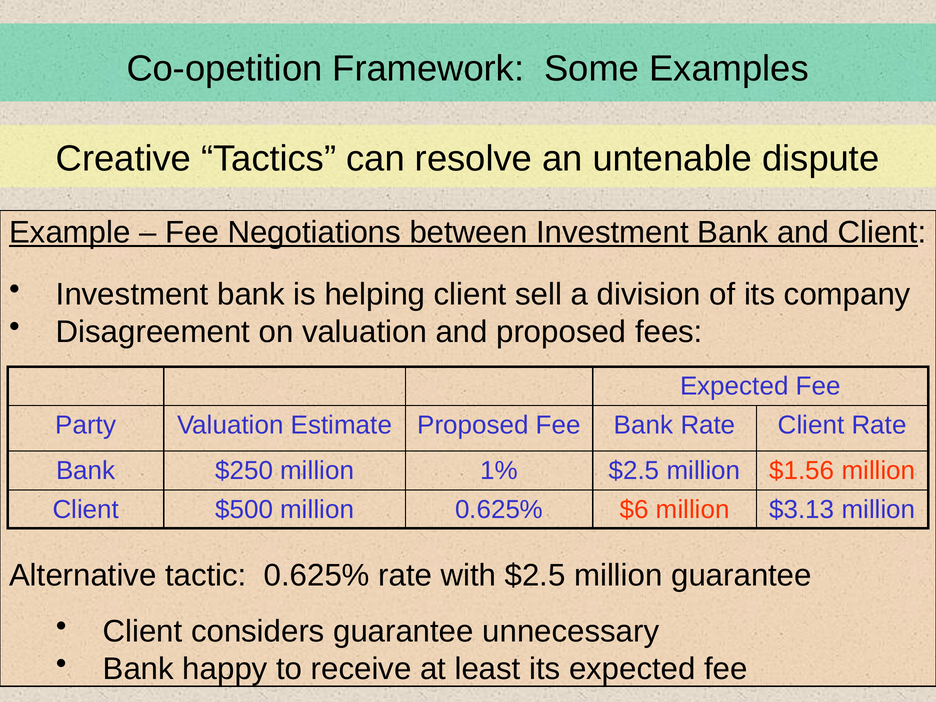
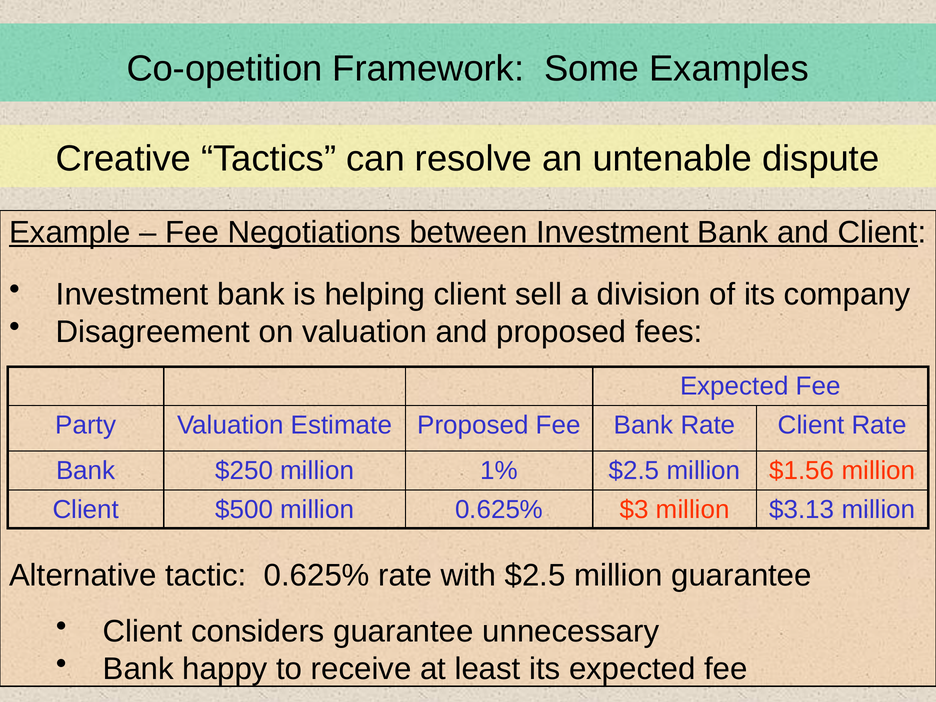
$6: $6 -> $3
